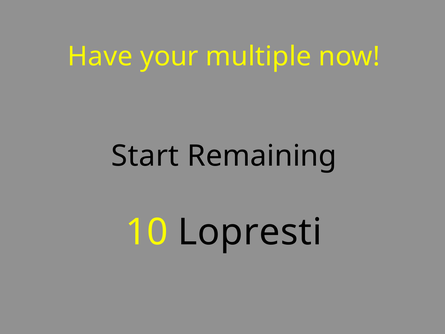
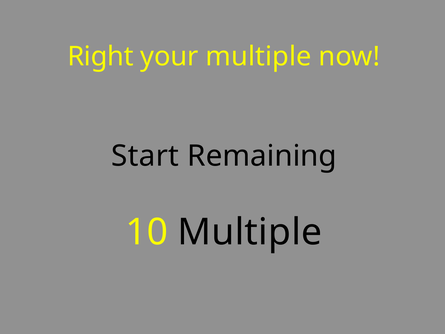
Have: Have -> Right
10 Lopresti: Lopresti -> Multiple
